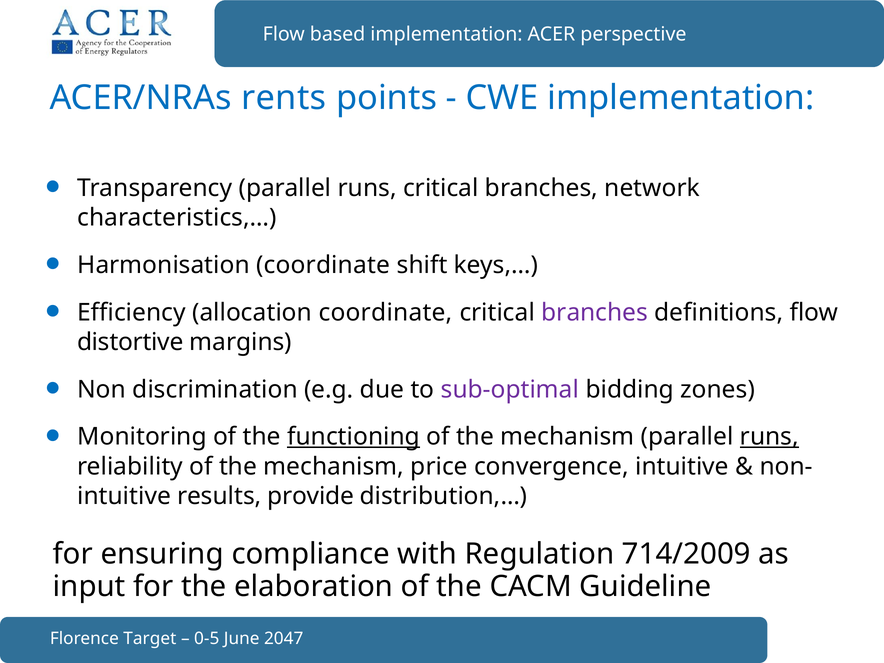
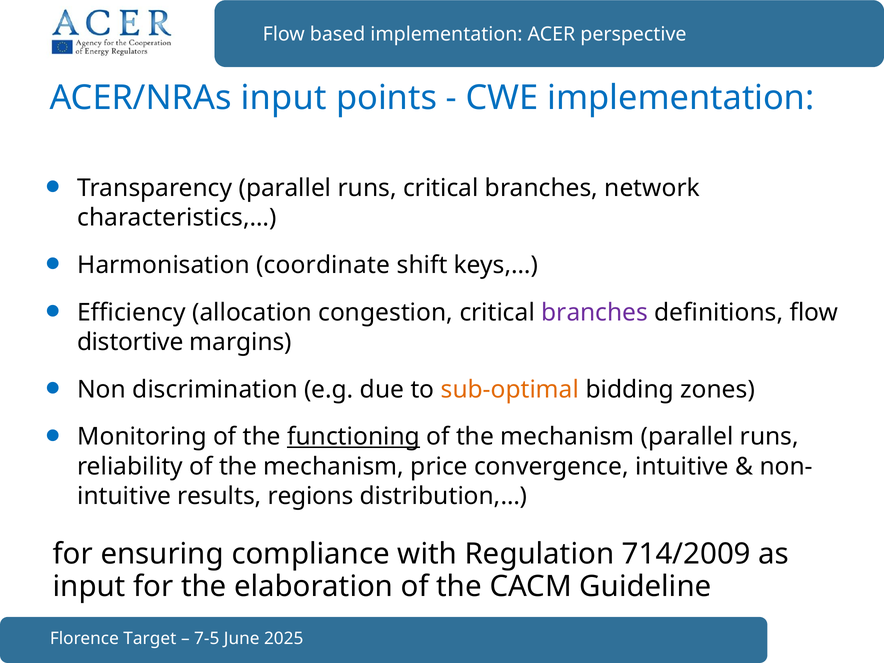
ACER/NRAs rents: rents -> input
allocation coordinate: coordinate -> congestion
sub-optimal colour: purple -> orange
runs at (769, 437) underline: present -> none
provide: provide -> regions
0-5: 0-5 -> 7-5
2047: 2047 -> 2025
